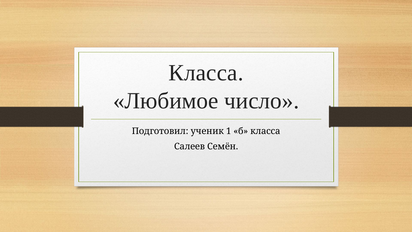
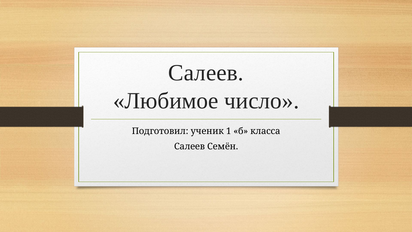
Класса at (206, 73): Класса -> Салеев
